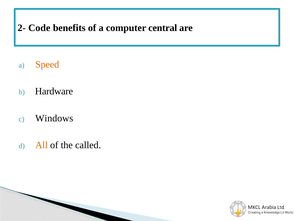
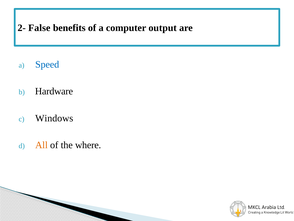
Code: Code -> False
central: central -> output
Speed colour: orange -> blue
called: called -> where
